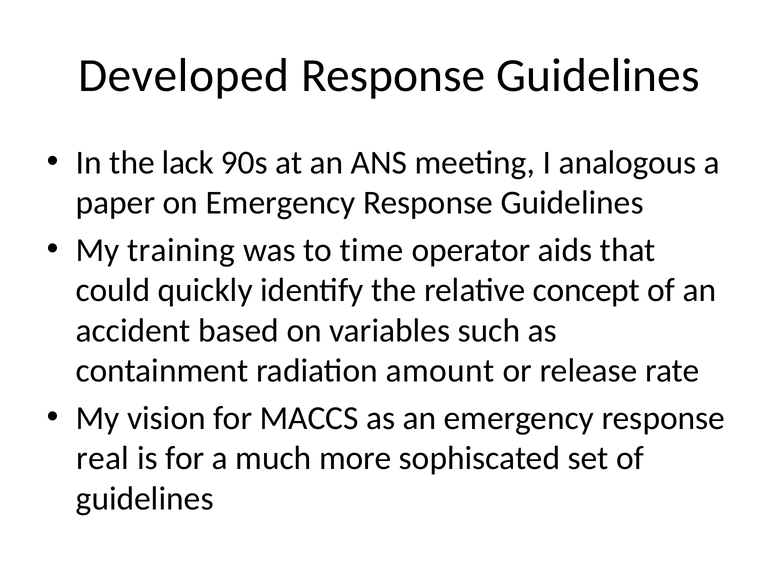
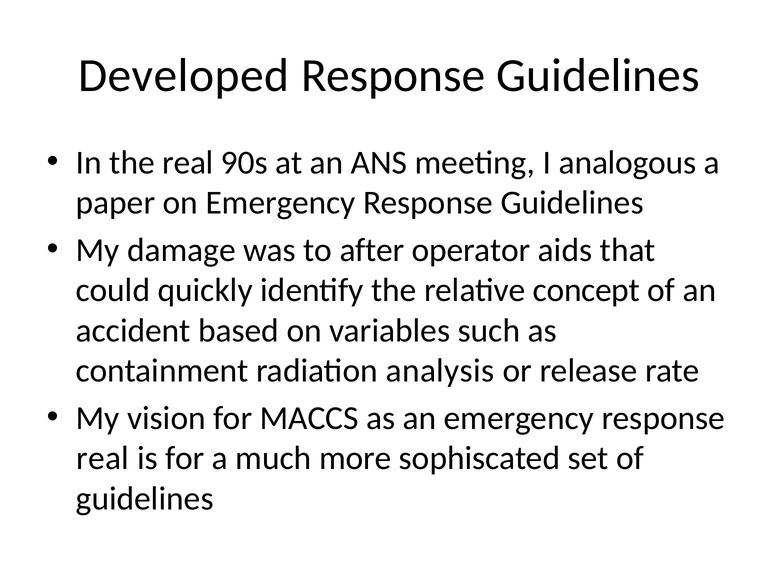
the lack: lack -> real
training: training -> damage
time: time -> after
amount: amount -> analysis
